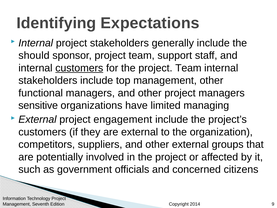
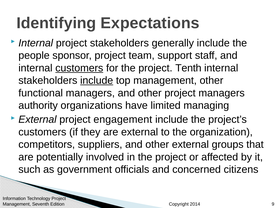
should: should -> people
the project Team: Team -> Tenth
include at (97, 80) underline: none -> present
sensitive: sensitive -> authority
